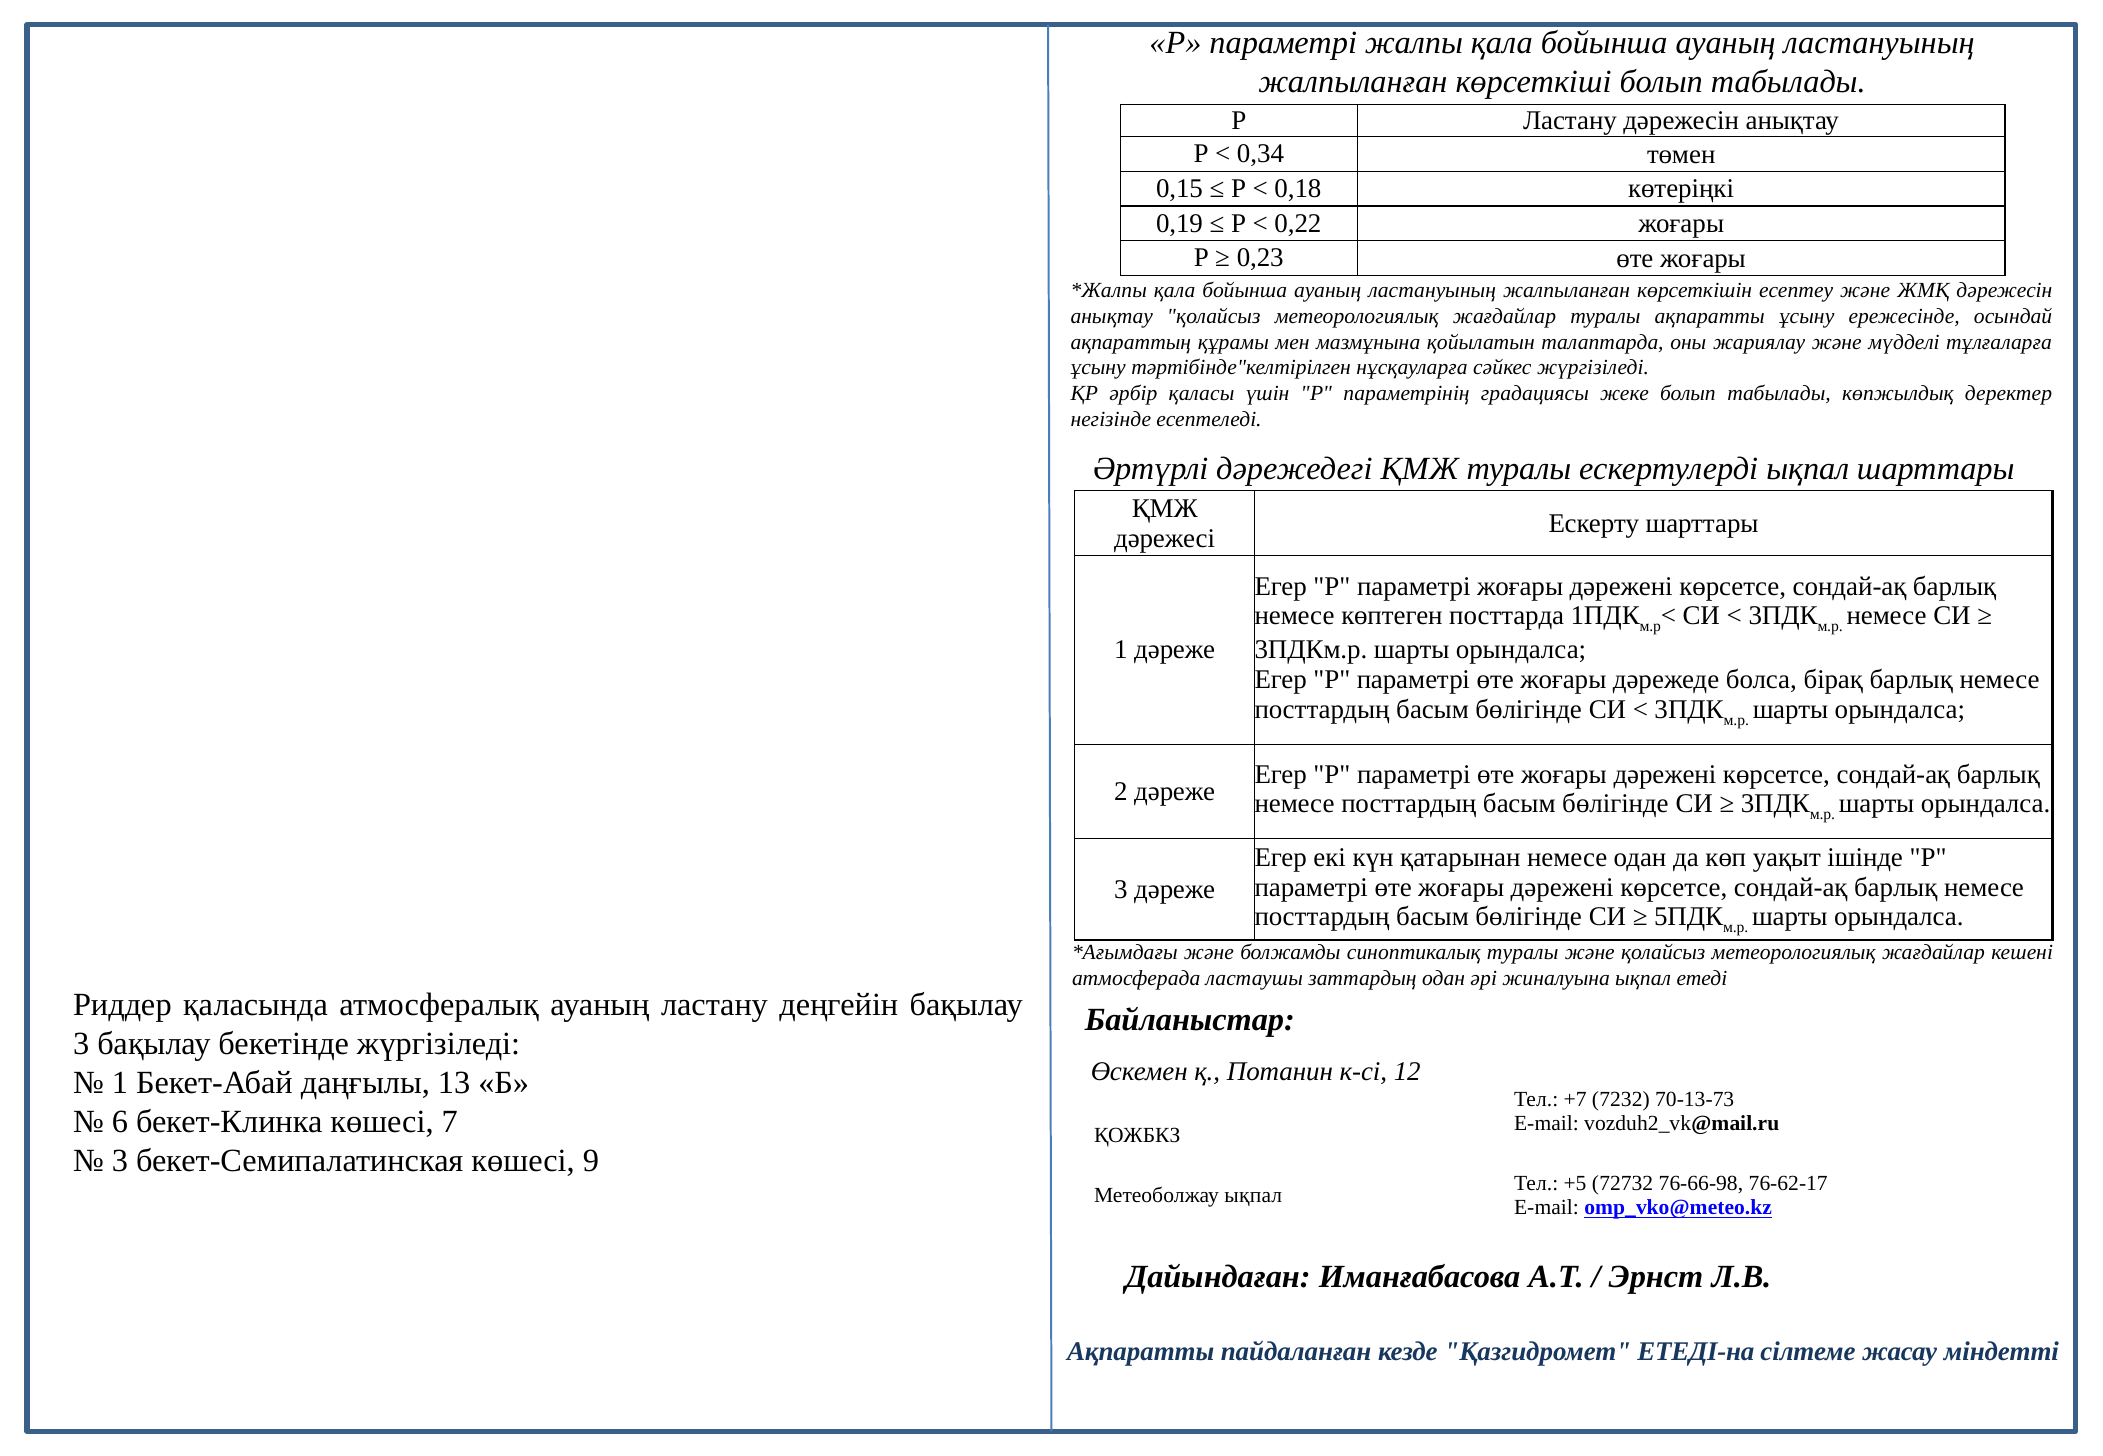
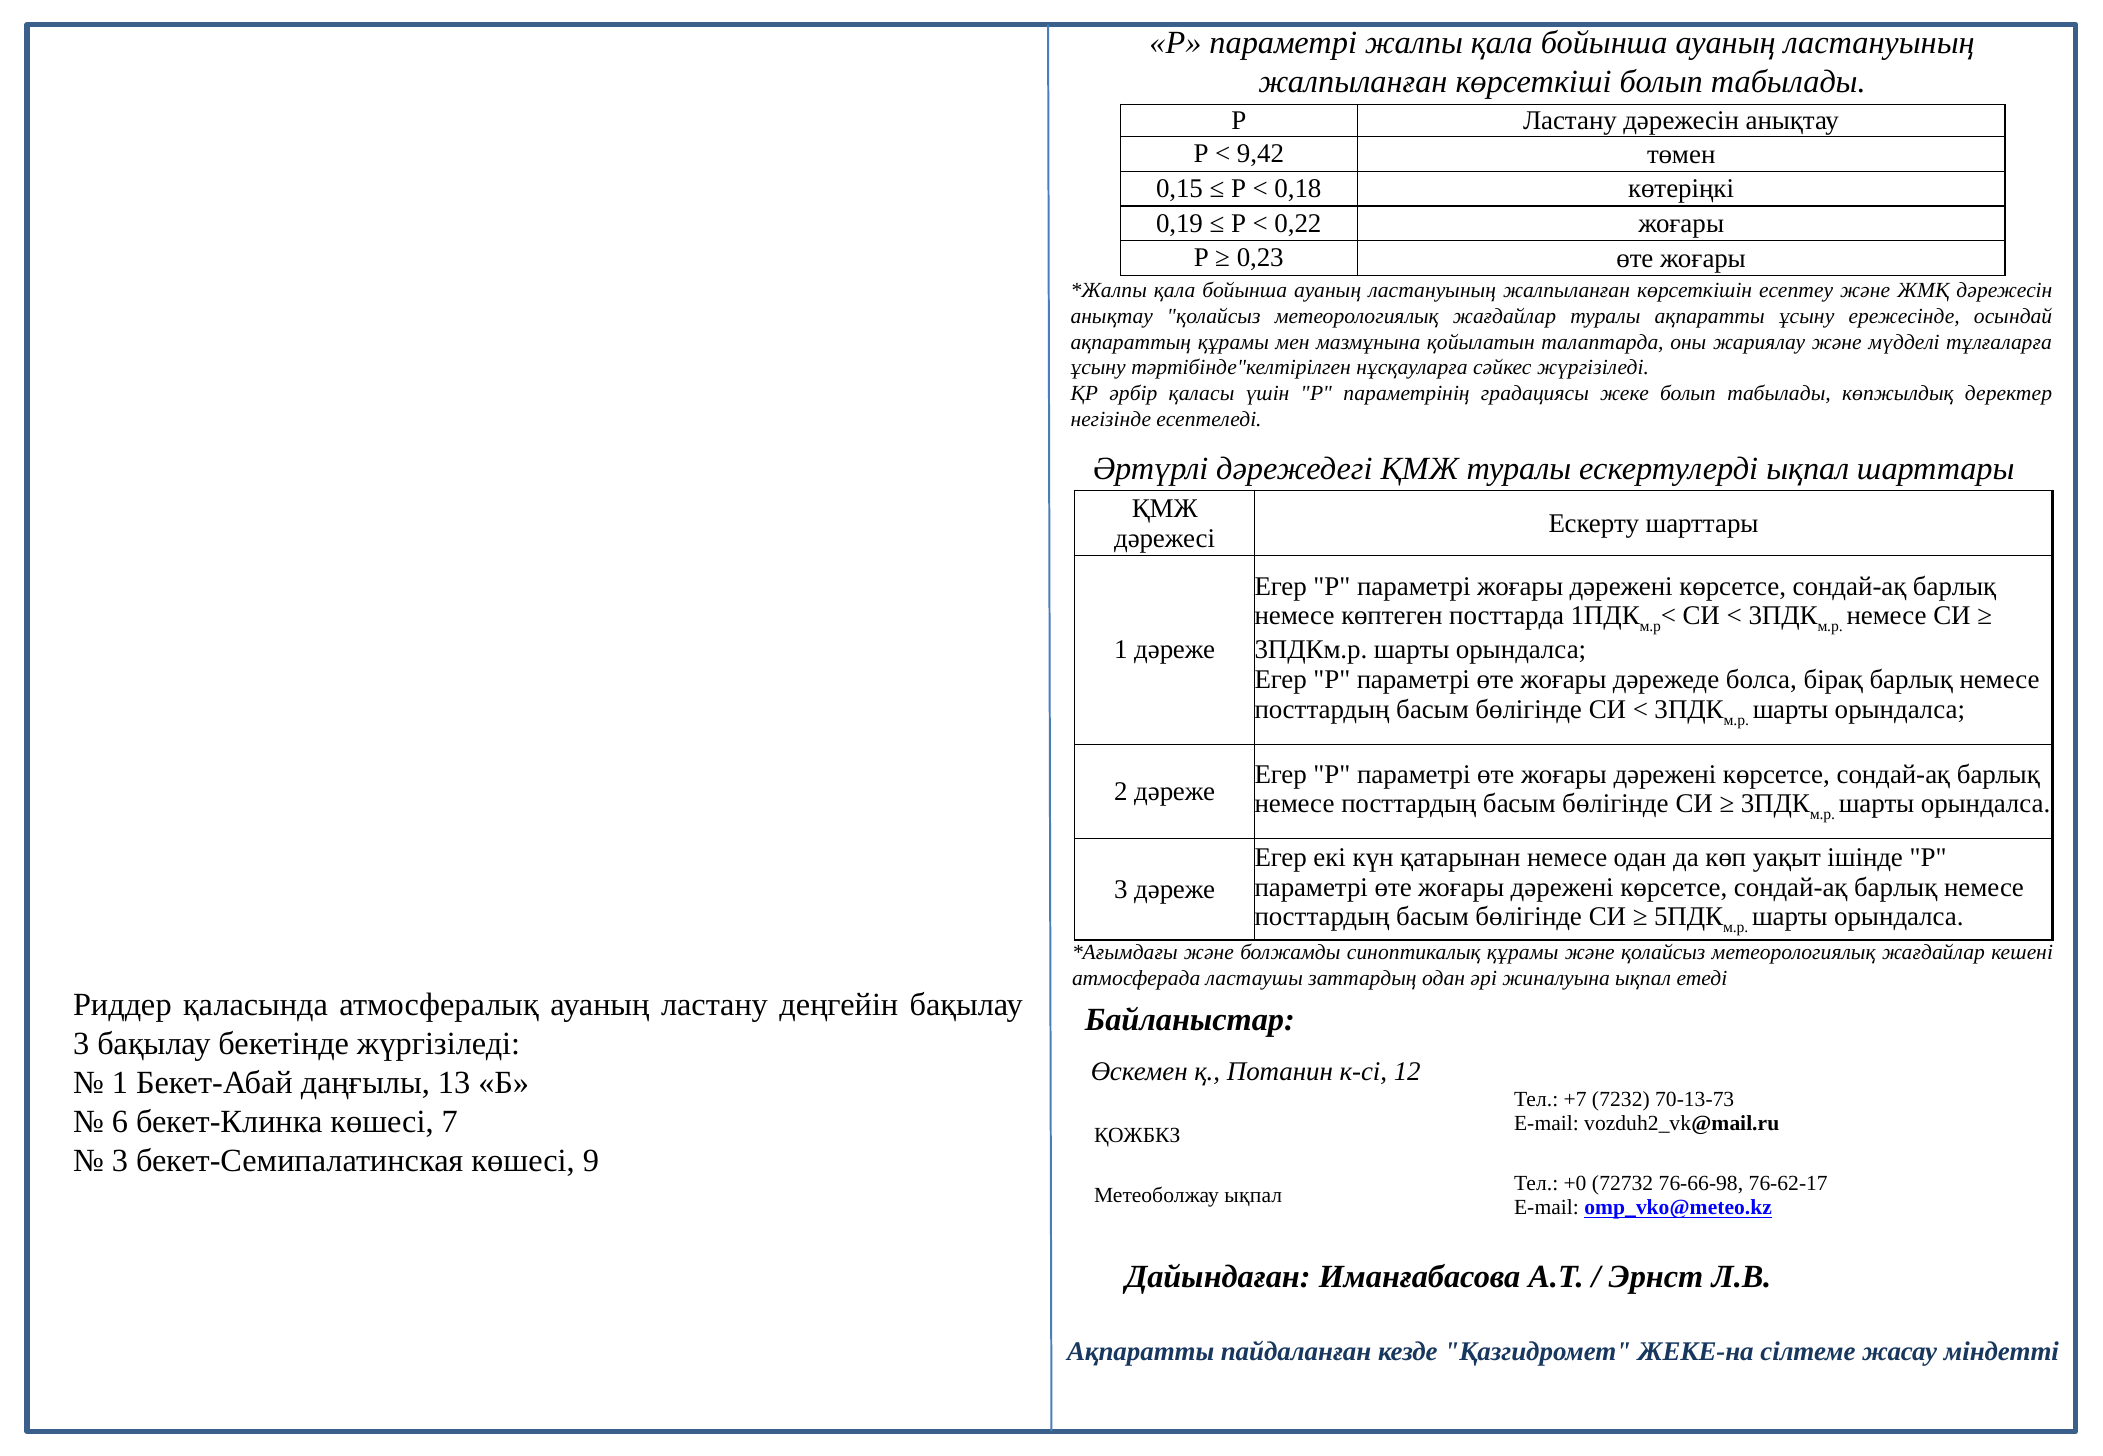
0,34: 0,34 -> 9,42
синоптикалық туралы: туралы -> құрамы
+5: +5 -> +0
ЕТЕДІ-на: ЕТЕДІ-на -> ЖЕКЕ-на
